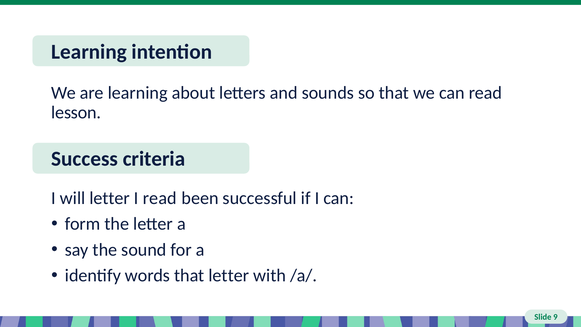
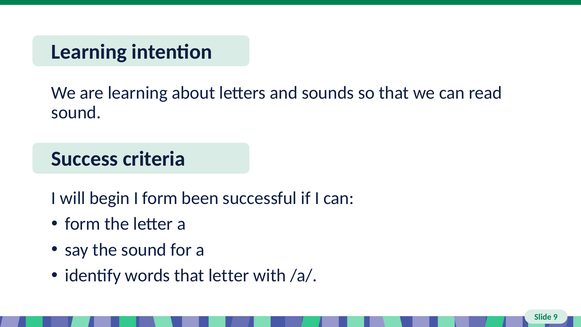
lesson at (76, 112): lesson -> sound
will letter: letter -> begin
I read: read -> form
